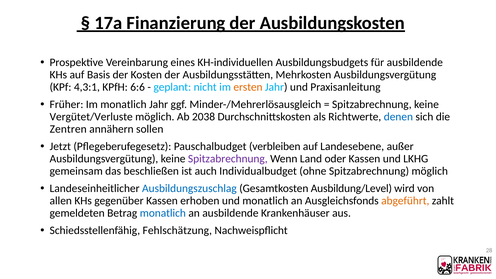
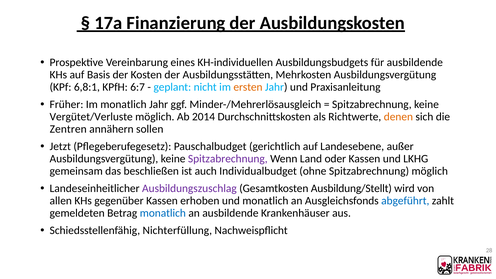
4,3:1: 4,3:1 -> 6,8:1
6:6: 6:6 -> 6:7
2038: 2038 -> 2014
denen colour: blue -> orange
verbleiben: verbleiben -> gerichtlich
Ausbildungszuschlag colour: blue -> purple
Ausbildung/Level: Ausbildung/Level -> Ausbildung/Stellt
abgeführt colour: orange -> blue
Fehlschätzung: Fehlschätzung -> Nichterfüllung
